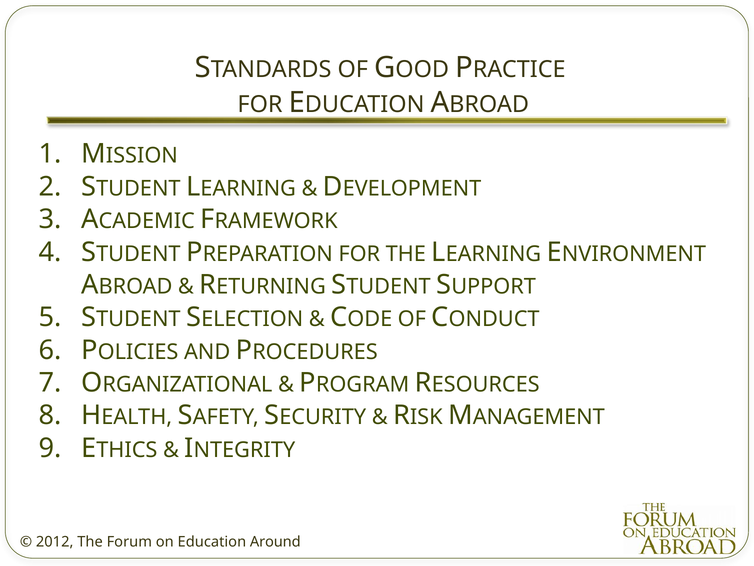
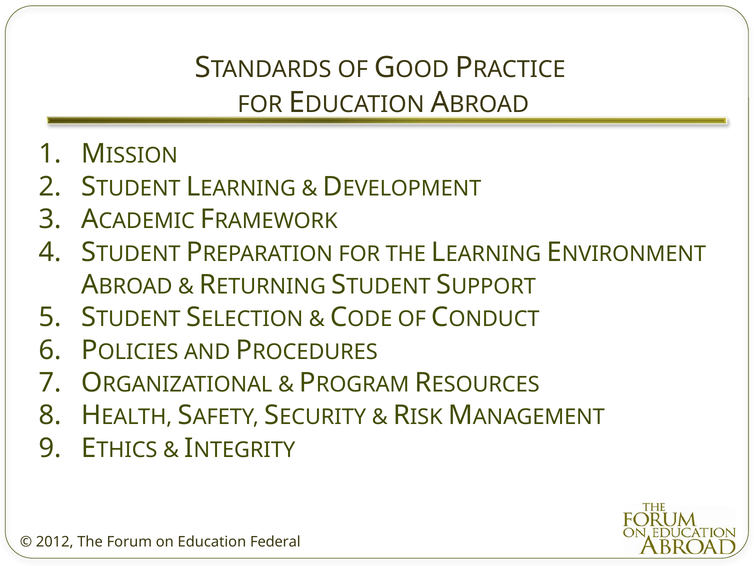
Around: Around -> Federal
